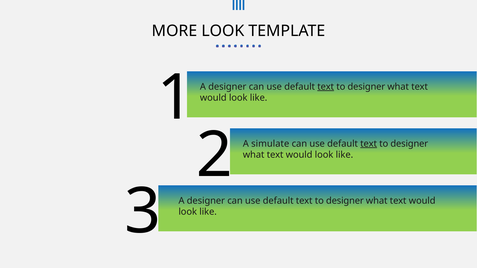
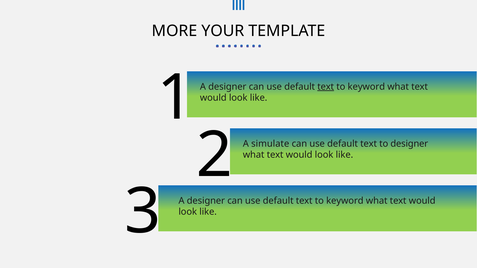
MORE LOOK: LOOK -> YOUR
designer at (366, 87): designer -> keyword
text at (369, 144) underline: present -> none
designer at (345, 201): designer -> keyword
